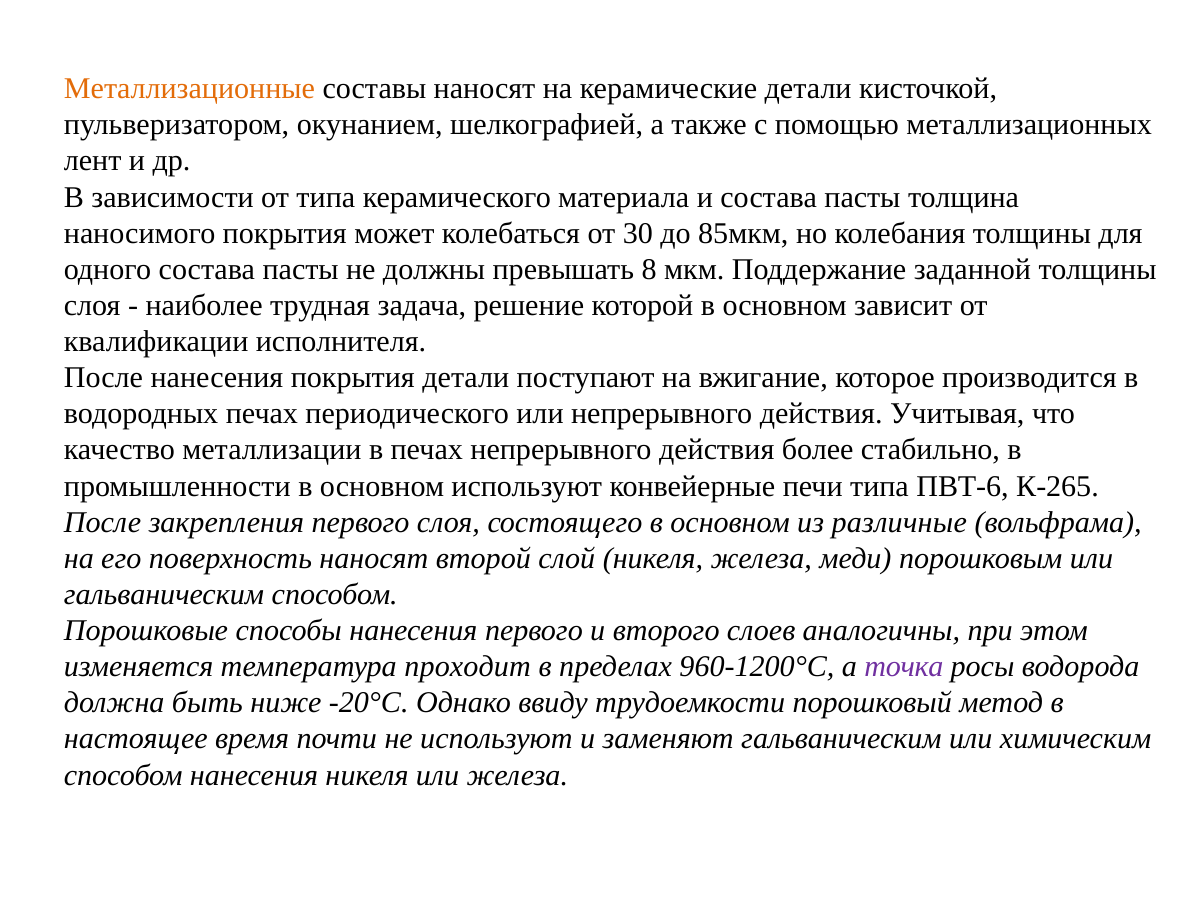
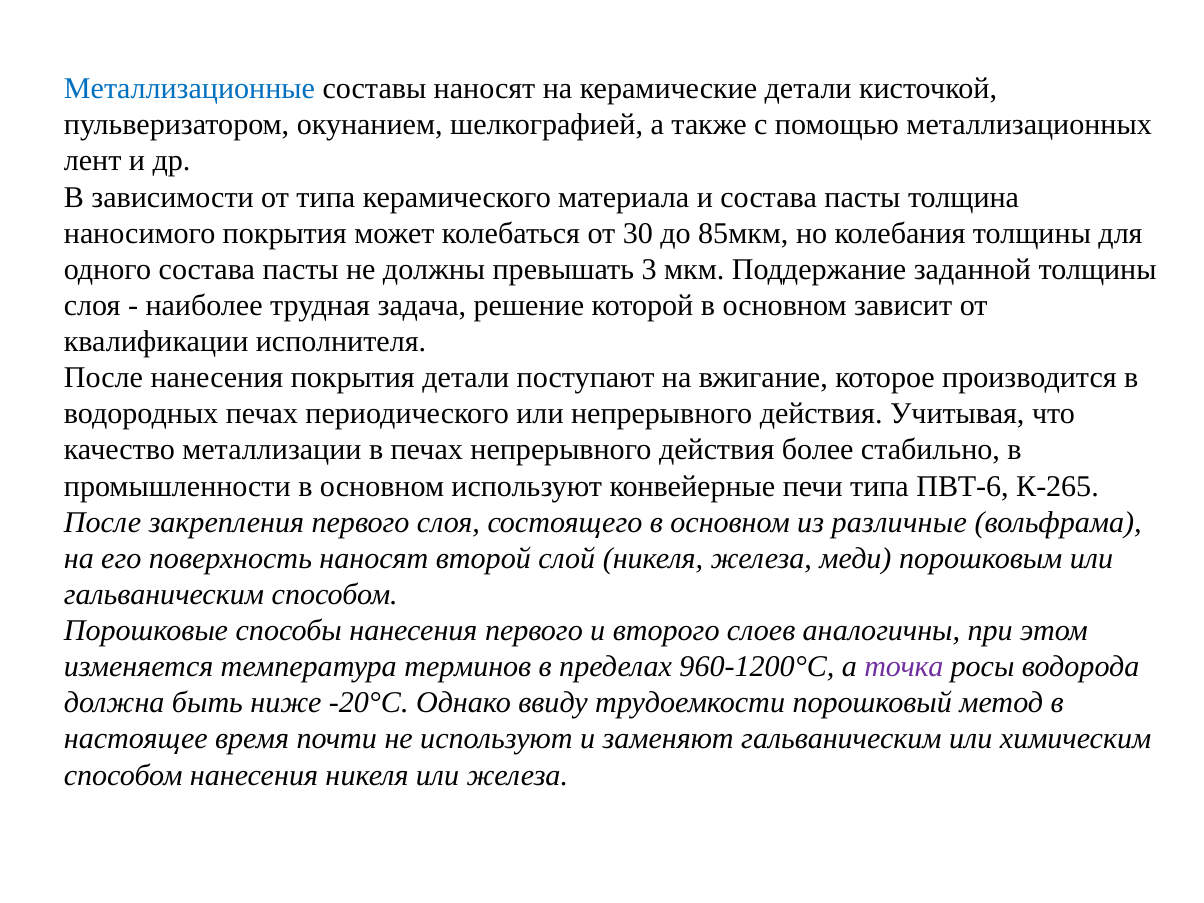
Металлизационные colour: orange -> blue
8: 8 -> 3
проходит: проходит -> терминов
